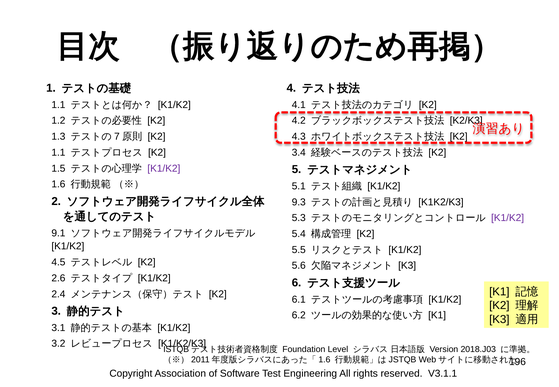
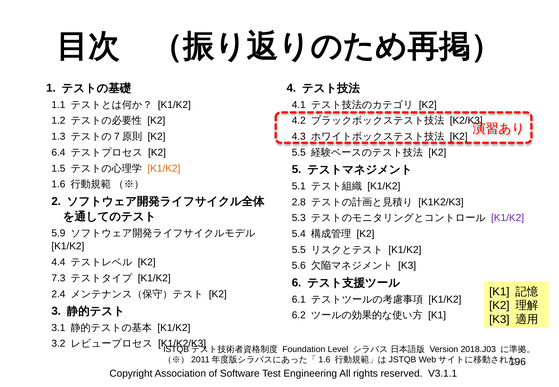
1.1 at (58, 152): 1.1 -> 6.4
3.4 at (299, 152): 3.4 -> 5.5
K1/K2 at (164, 168) colour: purple -> orange
9.3: 9.3 -> 2.8
9.1: 9.1 -> 5.9
4.5: 4.5 -> 4.4
2.6: 2.6 -> 7.3
